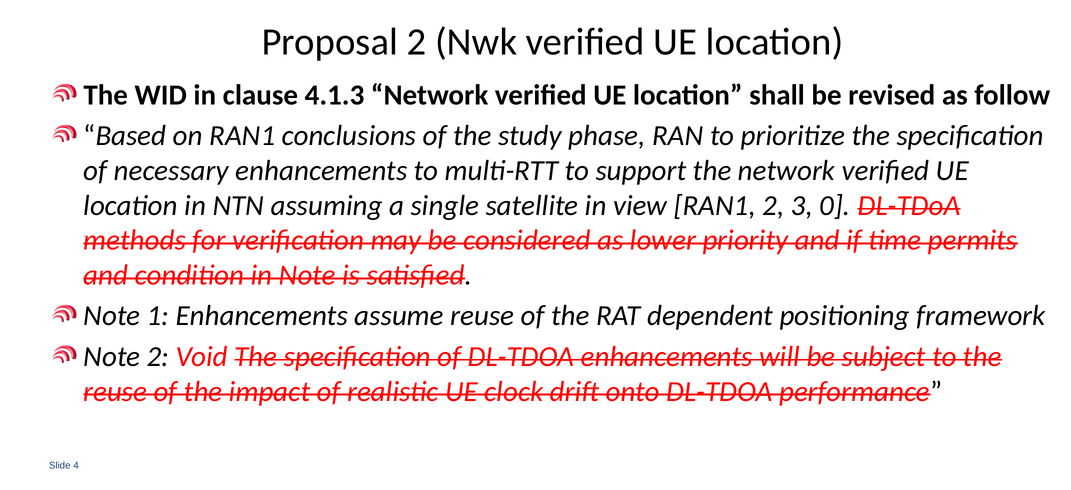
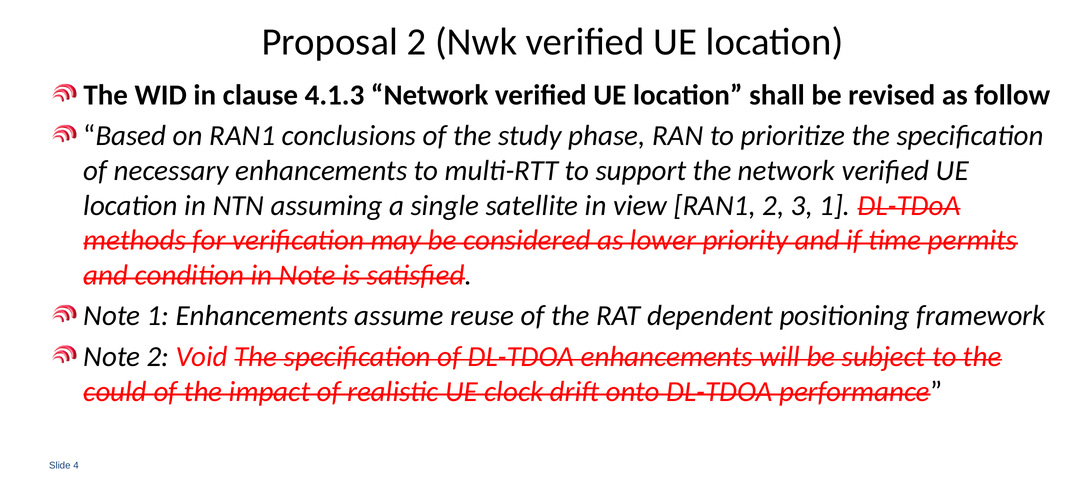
3 0: 0 -> 1
reuse at (115, 391): reuse -> could
